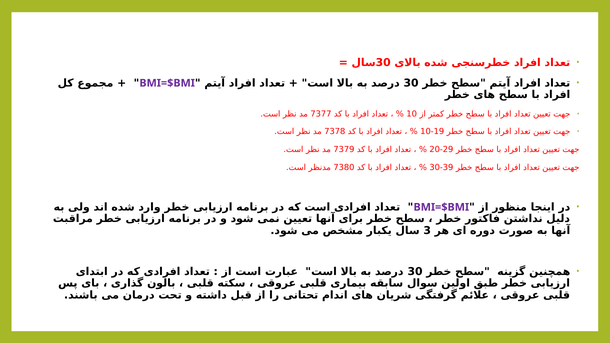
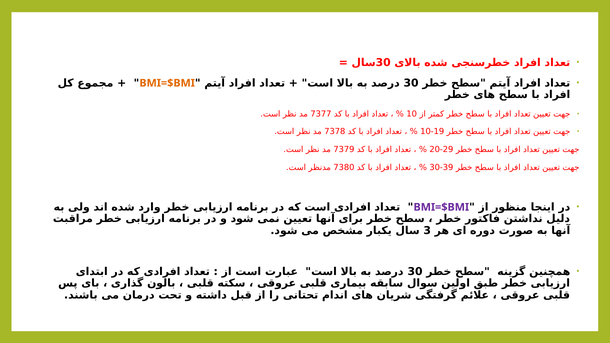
BMI=$BMI at (167, 83) colour: purple -> orange
